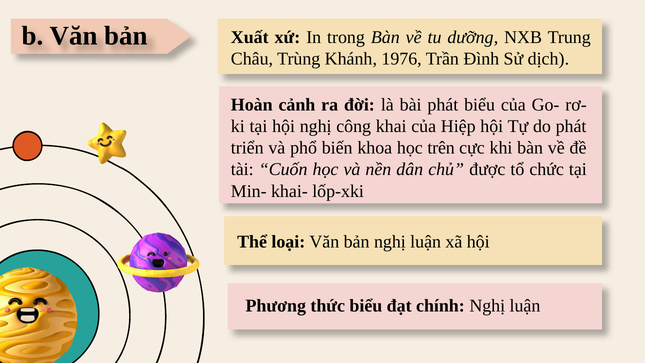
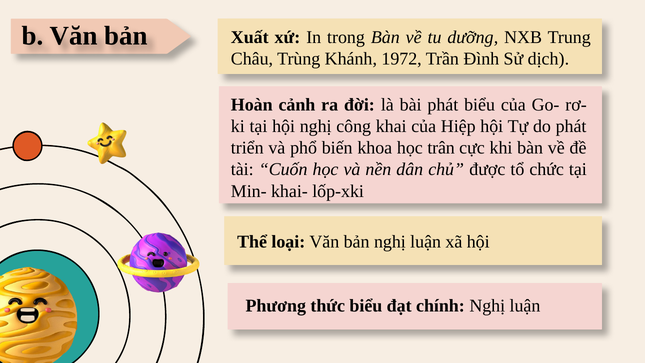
1976: 1976 -> 1972
trên: trên -> trân
